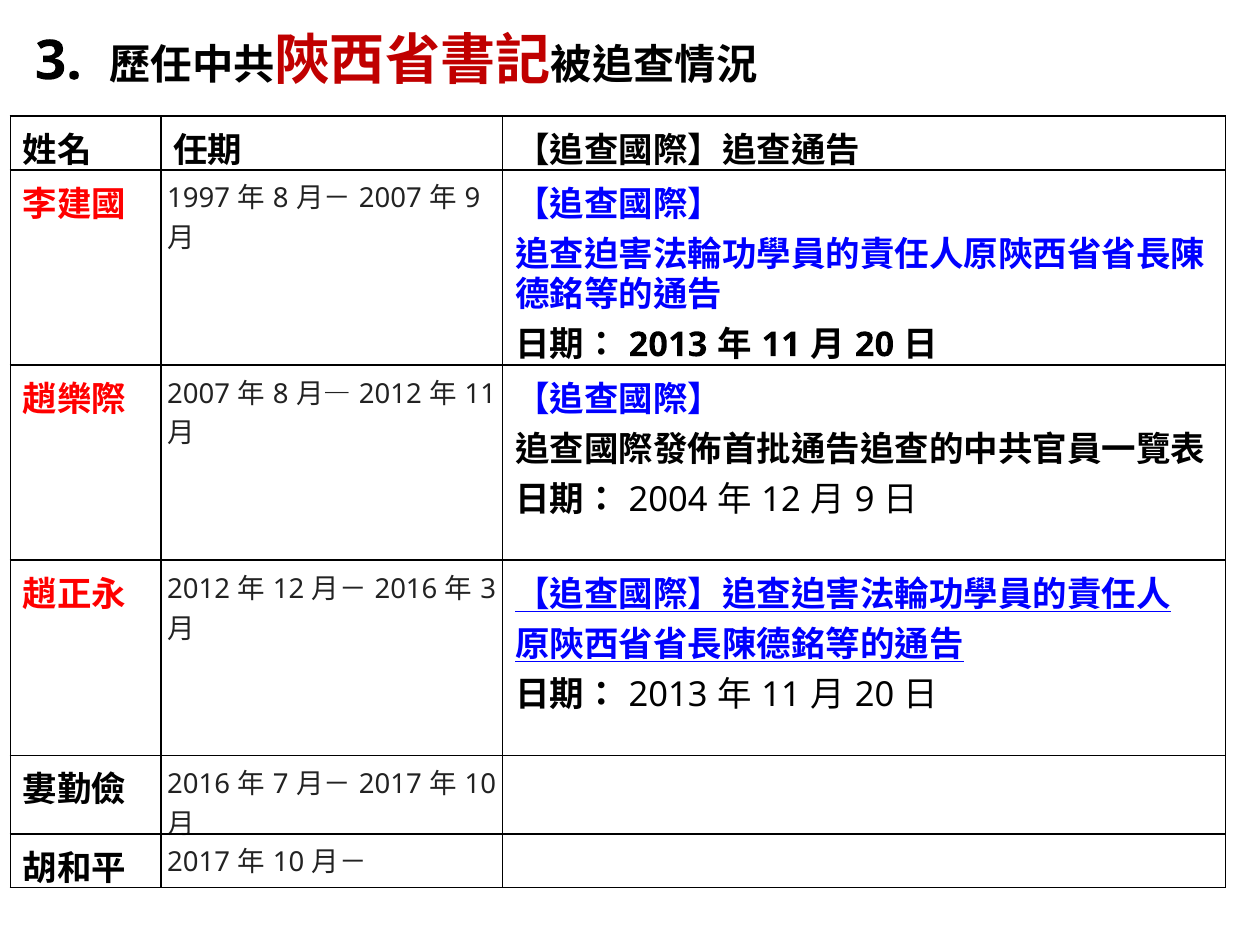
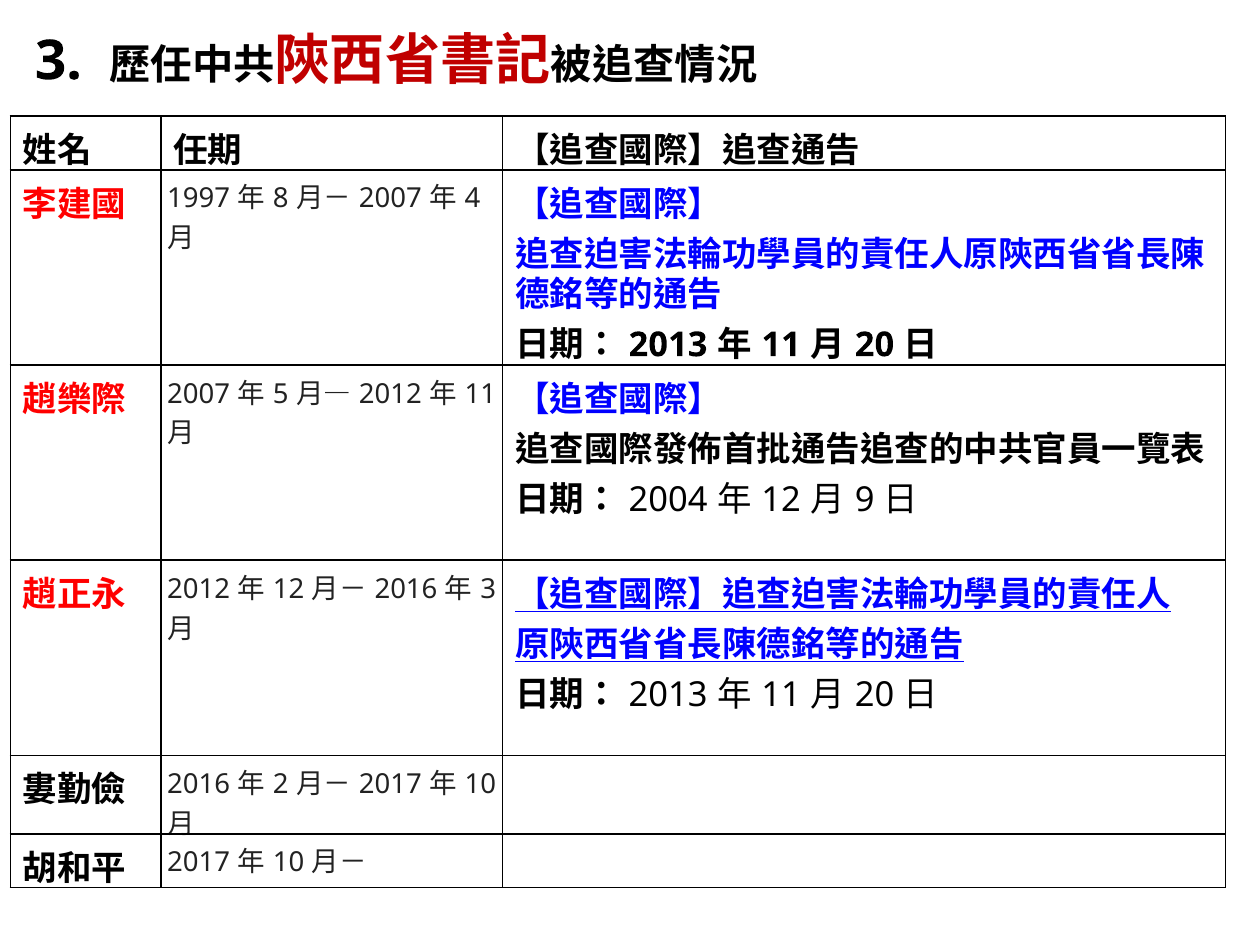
9 at (473, 199): 9 -> 4
8 at (281, 394): 8 -> 5
7: 7 -> 2
